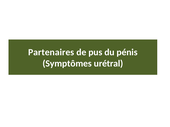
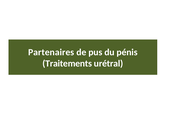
Symptômes: Symptômes -> Traitements
